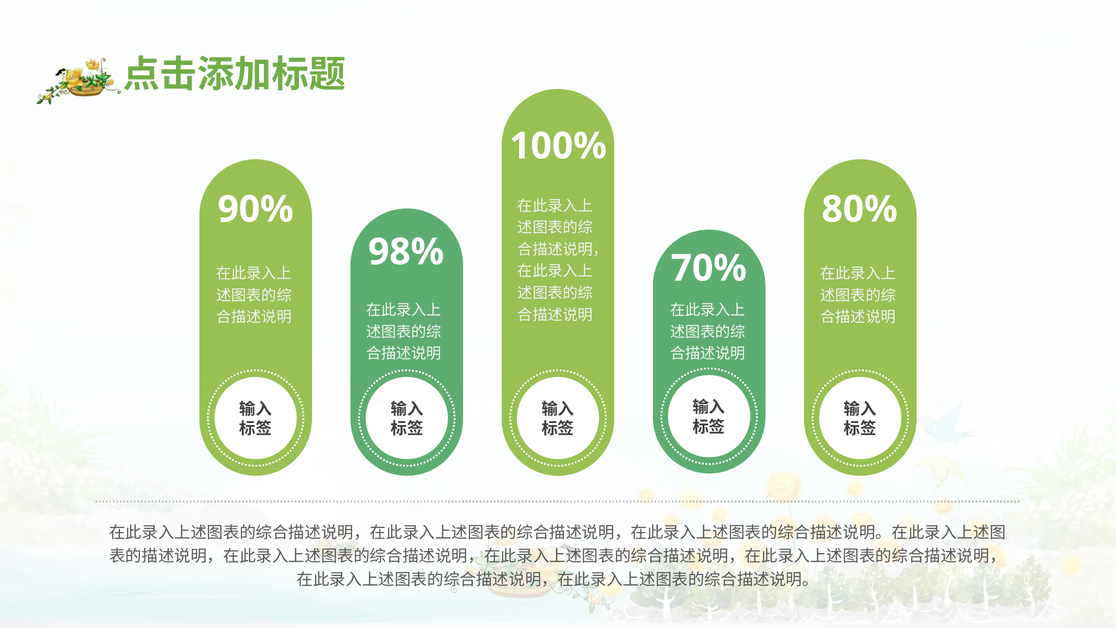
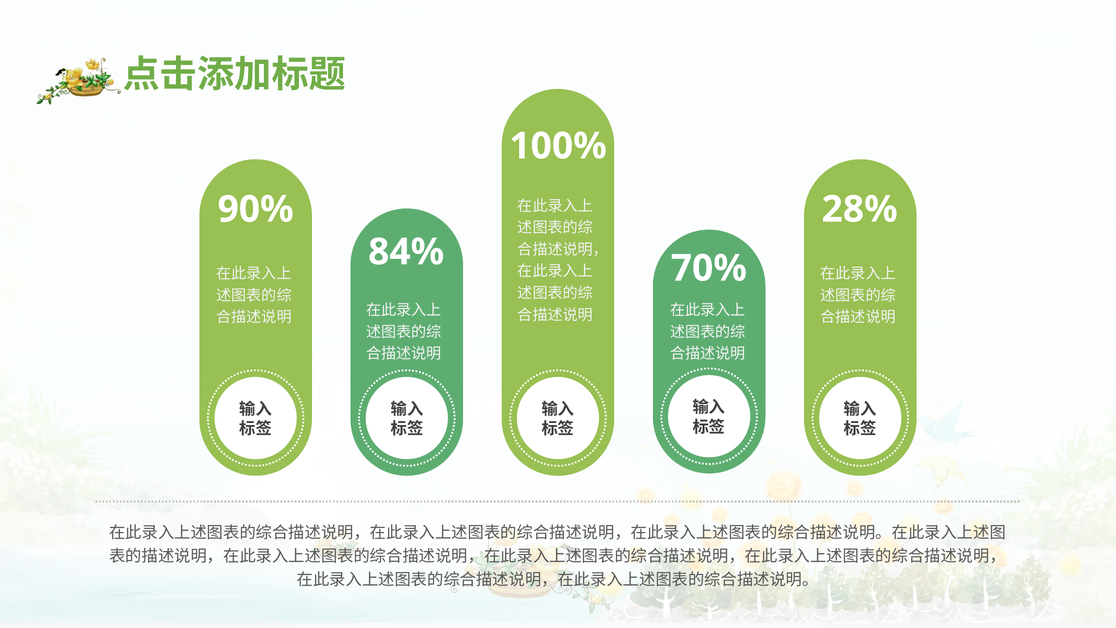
80%: 80% -> 28%
98%: 98% -> 84%
